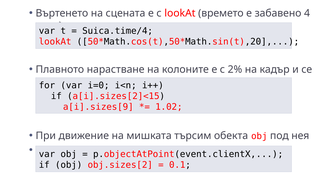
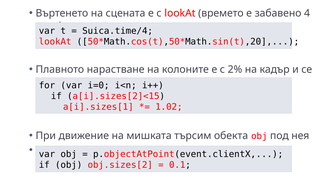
a[i].sizes[9: a[i].sizes[9 -> a[i].sizes[1
